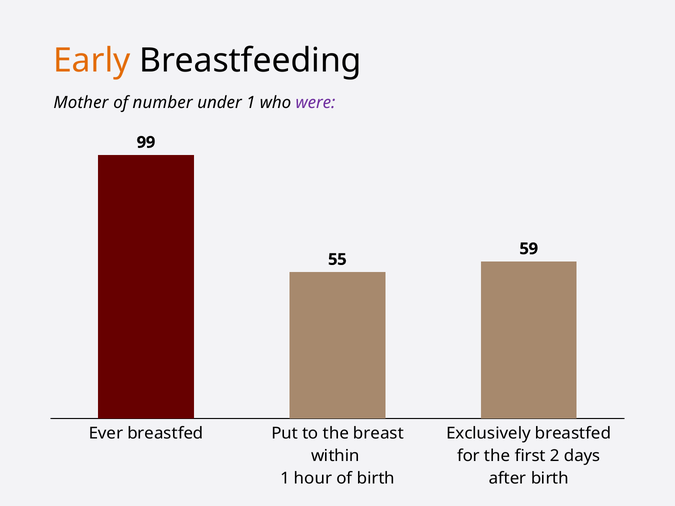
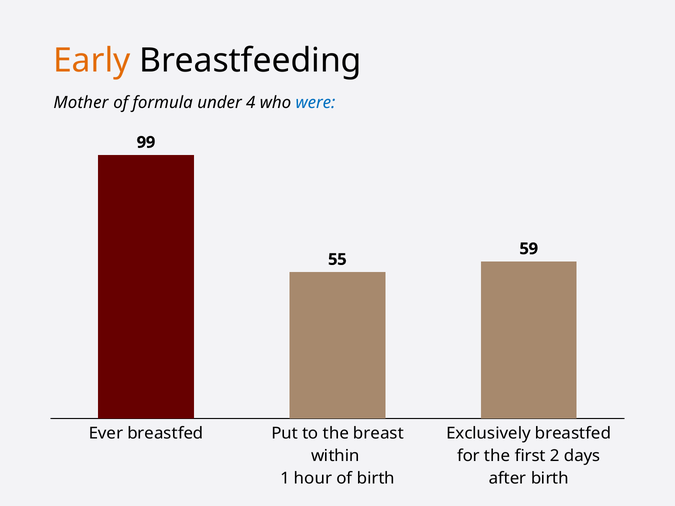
number: number -> formula
under 1: 1 -> 4
were colour: purple -> blue
